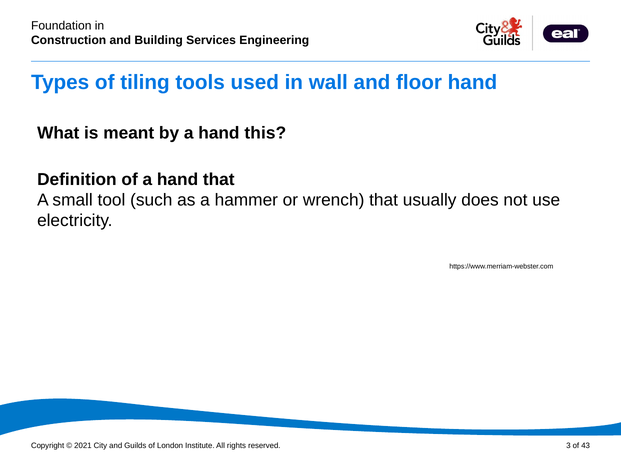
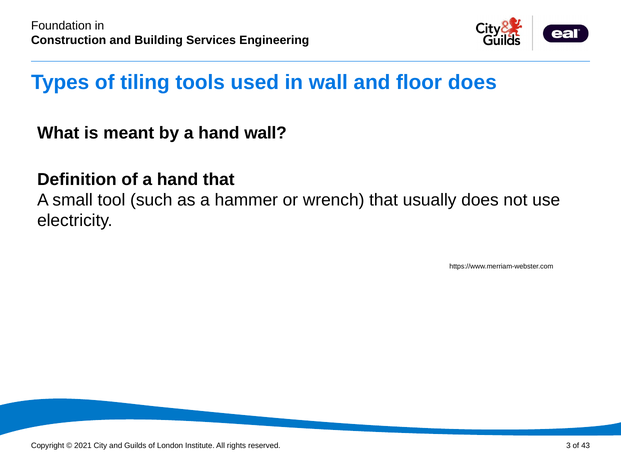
floor hand: hand -> does
hand this: this -> wall
